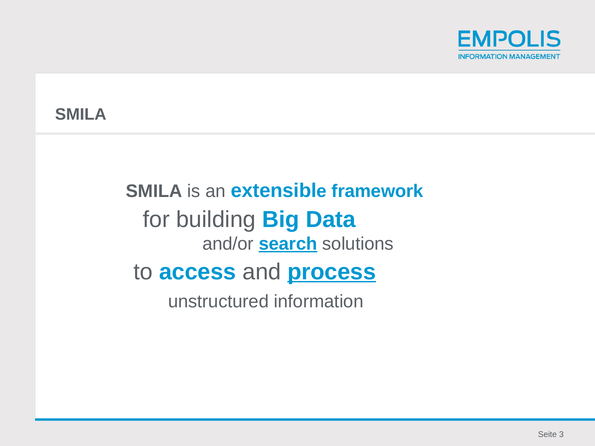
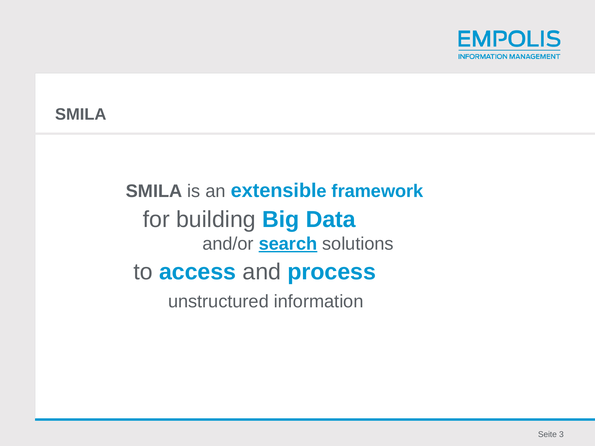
process underline: present -> none
